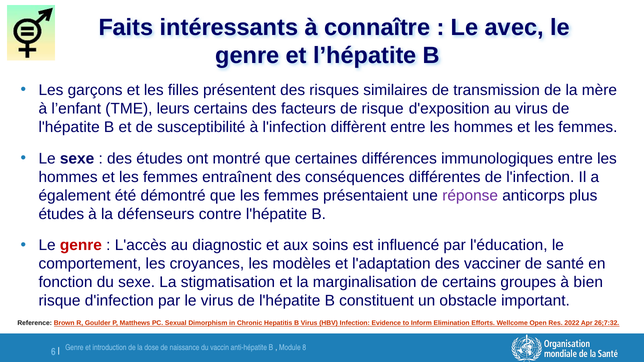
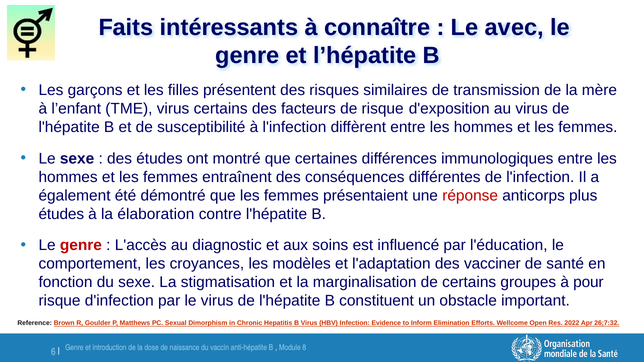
TME leurs: leurs -> virus
réponse colour: purple -> red
défenseurs: défenseurs -> élaboration
bien: bien -> pour
